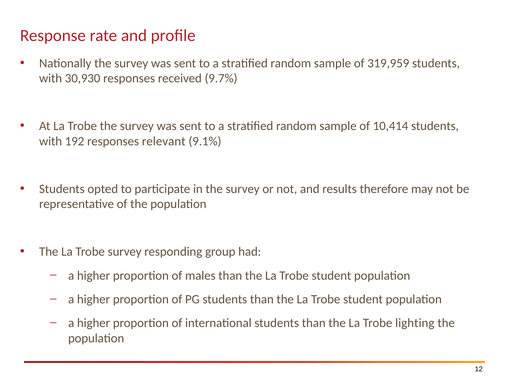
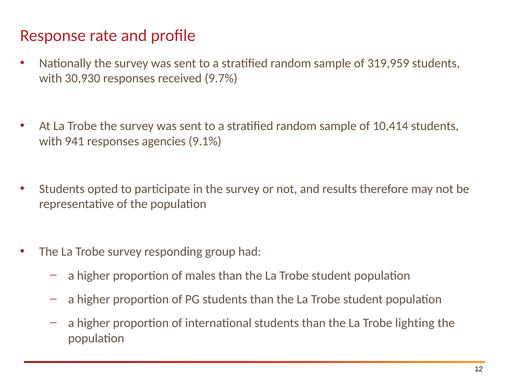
192: 192 -> 941
relevant: relevant -> agencies
